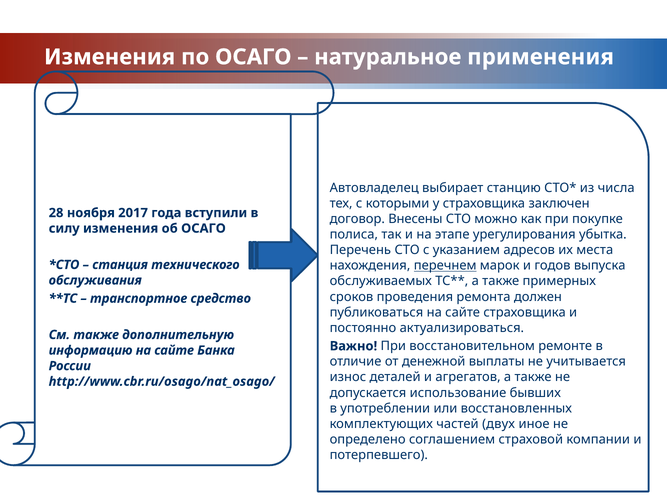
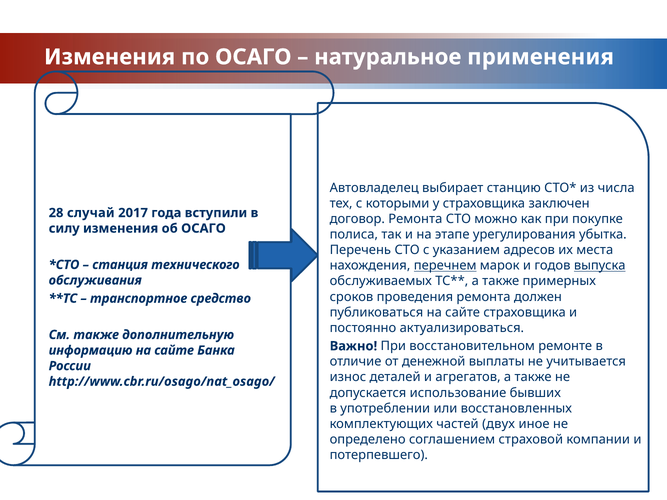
ноября: ноября -> случай
договор Внесены: Внесены -> Ремонта
выпуска underline: none -> present
